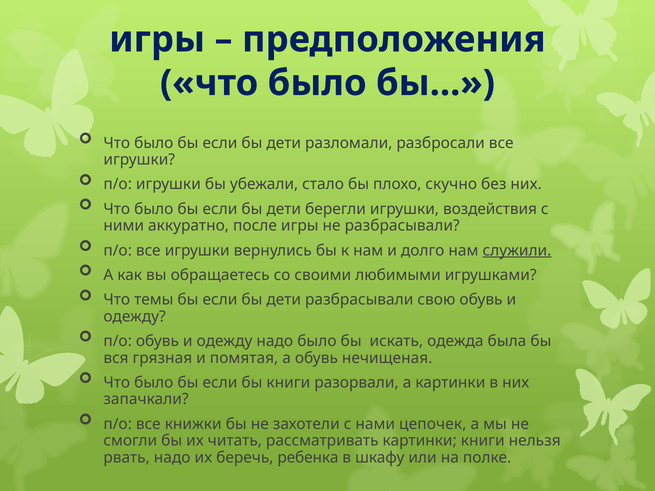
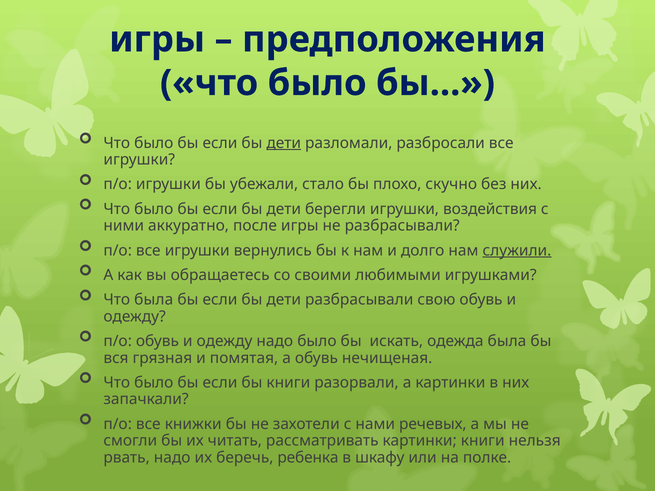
дети at (284, 143) underline: none -> present
Что темы: темы -> была
цепочек: цепочек -> речевых
